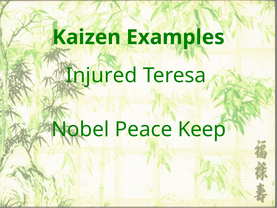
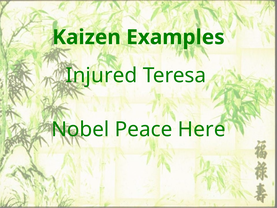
Keep: Keep -> Here
